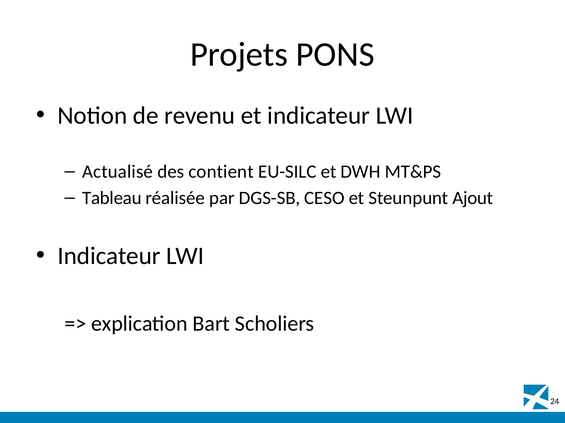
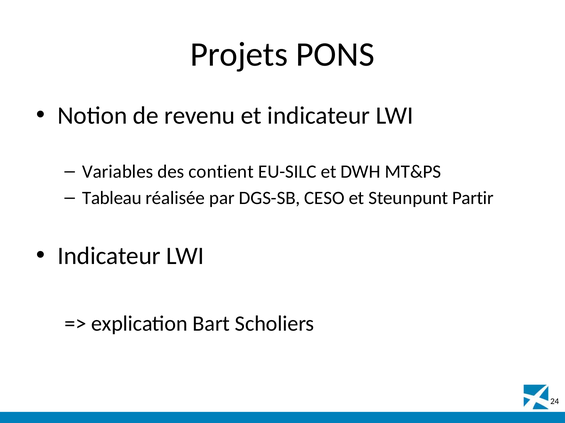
Actualisé: Actualisé -> Variables
Ajout: Ajout -> Partir
